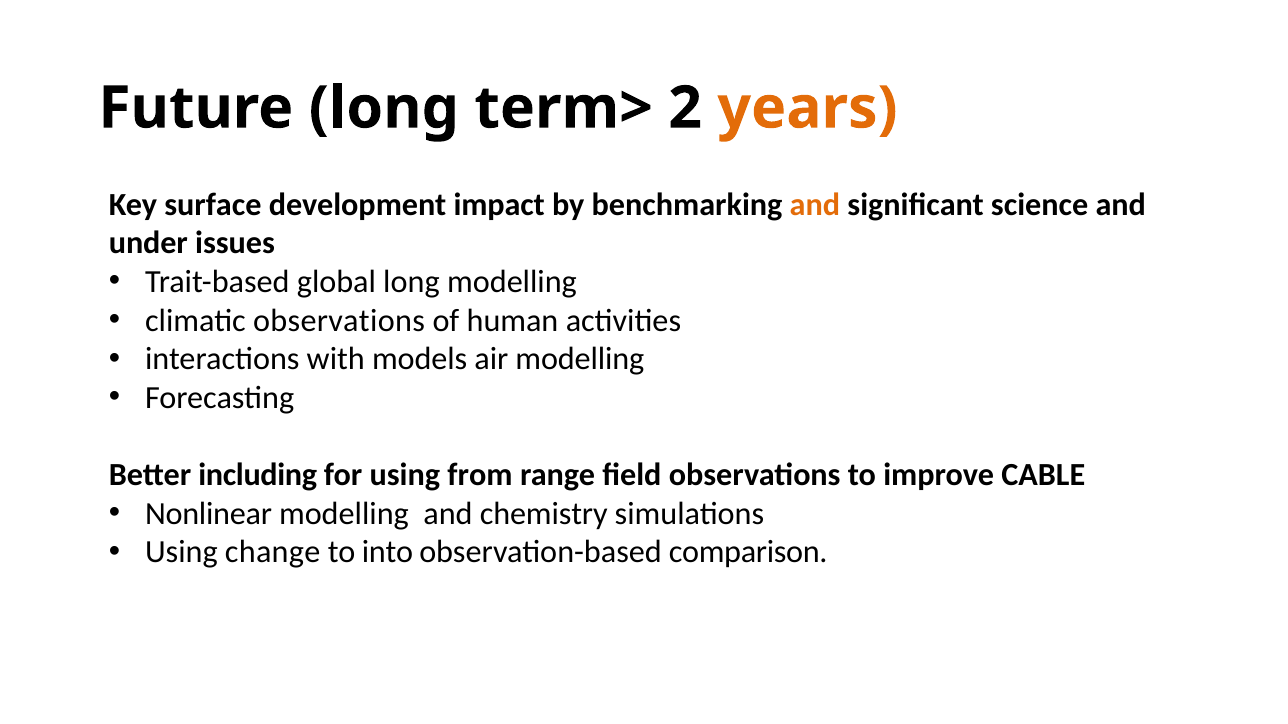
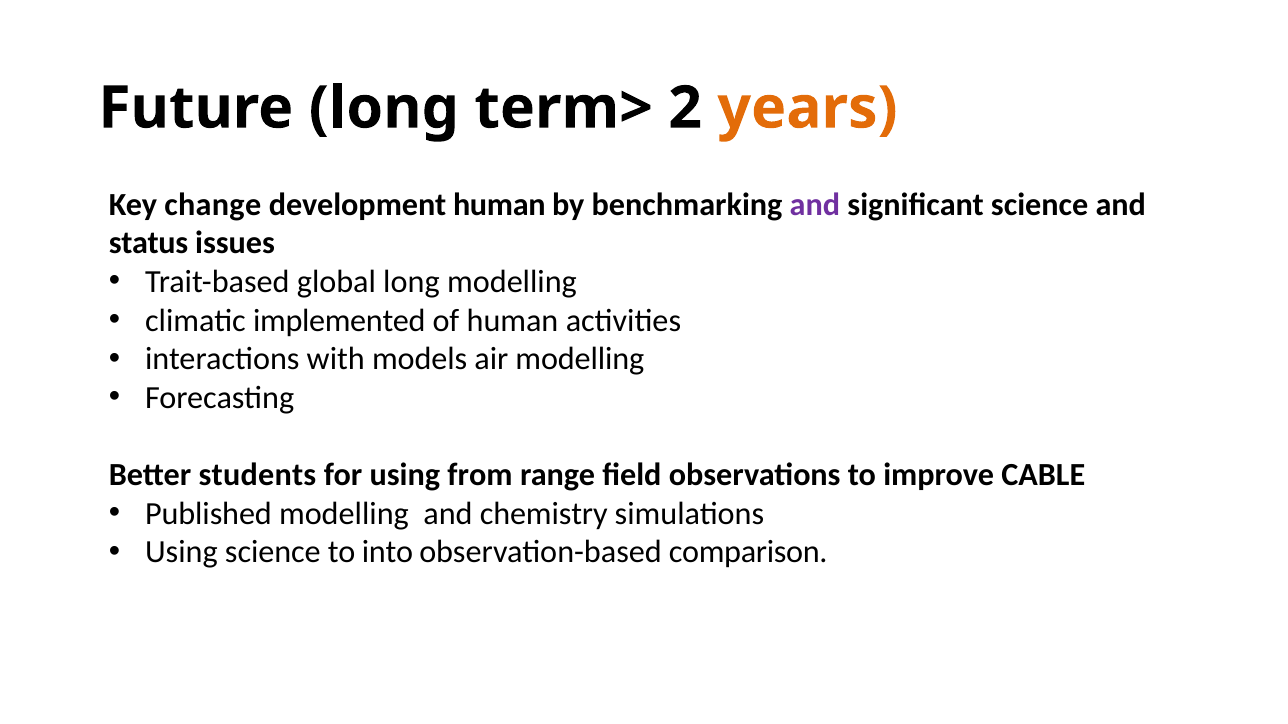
surface: surface -> change
development impact: impact -> human
and at (815, 205) colour: orange -> purple
under: under -> status
climatic observations: observations -> implemented
including: including -> students
Nonlinear: Nonlinear -> Published
Using change: change -> science
